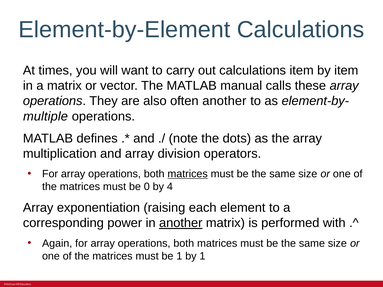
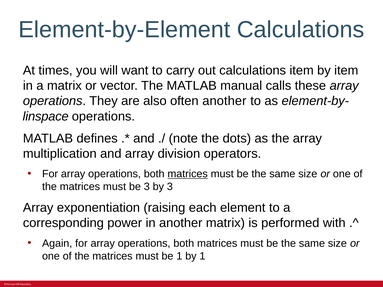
multiple: multiple -> linspace
be 0: 0 -> 3
by 4: 4 -> 3
another at (181, 223) underline: present -> none
